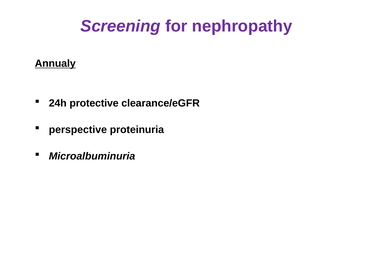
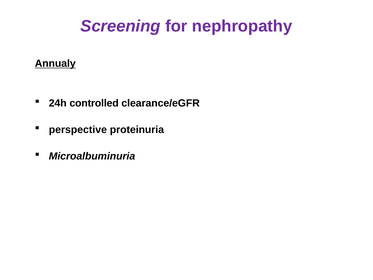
protective: protective -> controlled
